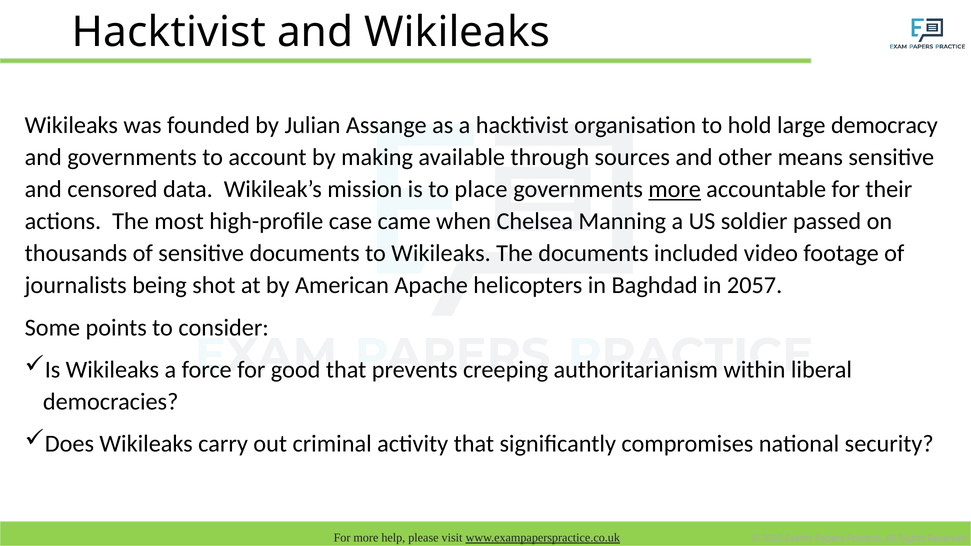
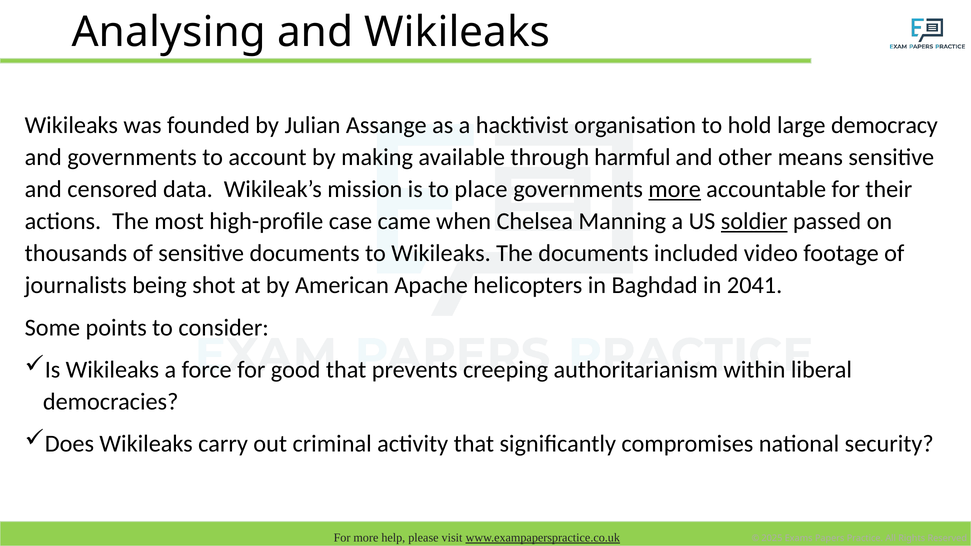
Hacktivist at (169, 32): Hacktivist -> Analysing
sources: sources -> harmful
soldier underline: none -> present
2057: 2057 -> 2041
